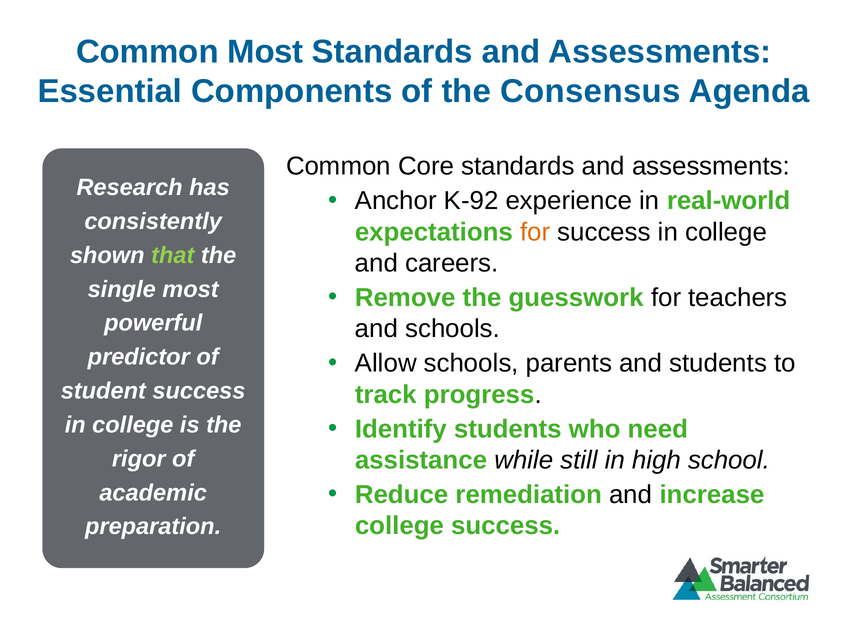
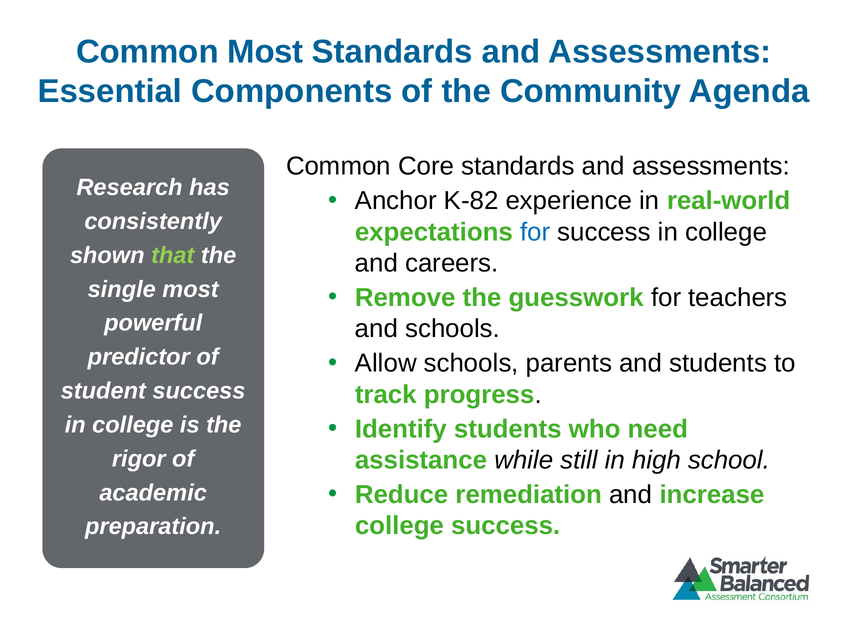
Consensus: Consensus -> Community
K-92: K-92 -> K-82
for at (535, 232) colour: orange -> blue
